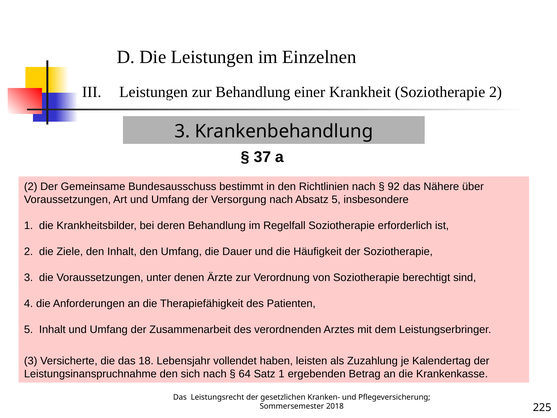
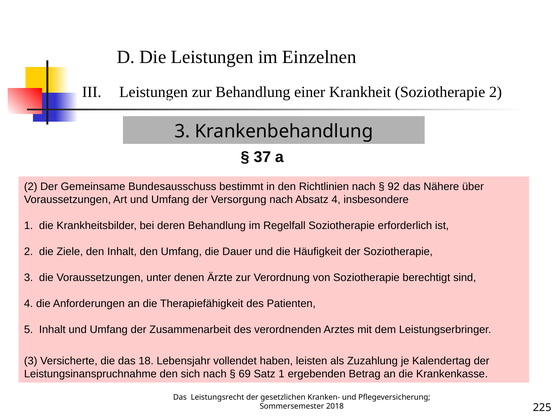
Absatz 5: 5 -> 4
64: 64 -> 69
